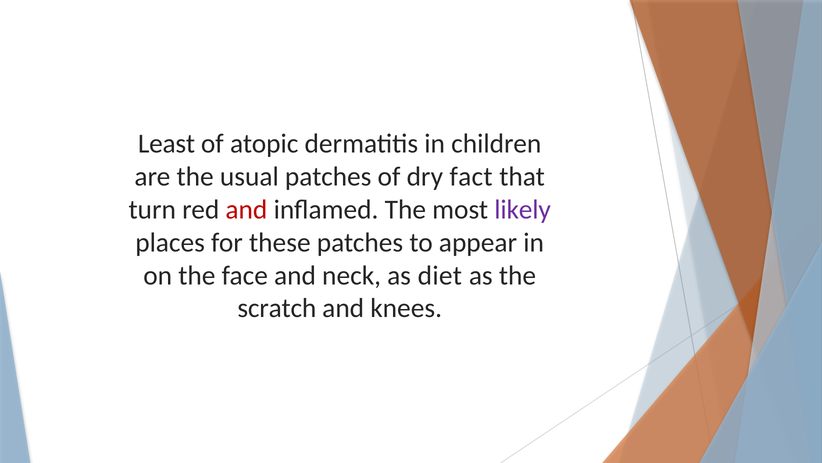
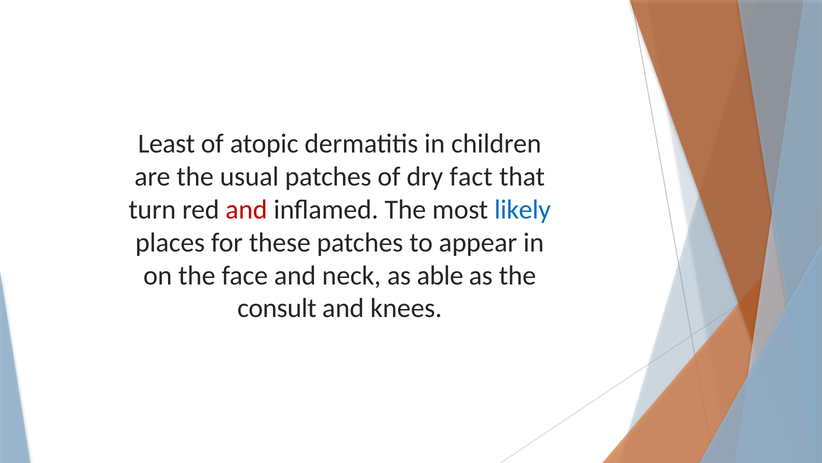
likely colour: purple -> blue
diet: diet -> able
scratch: scratch -> consult
